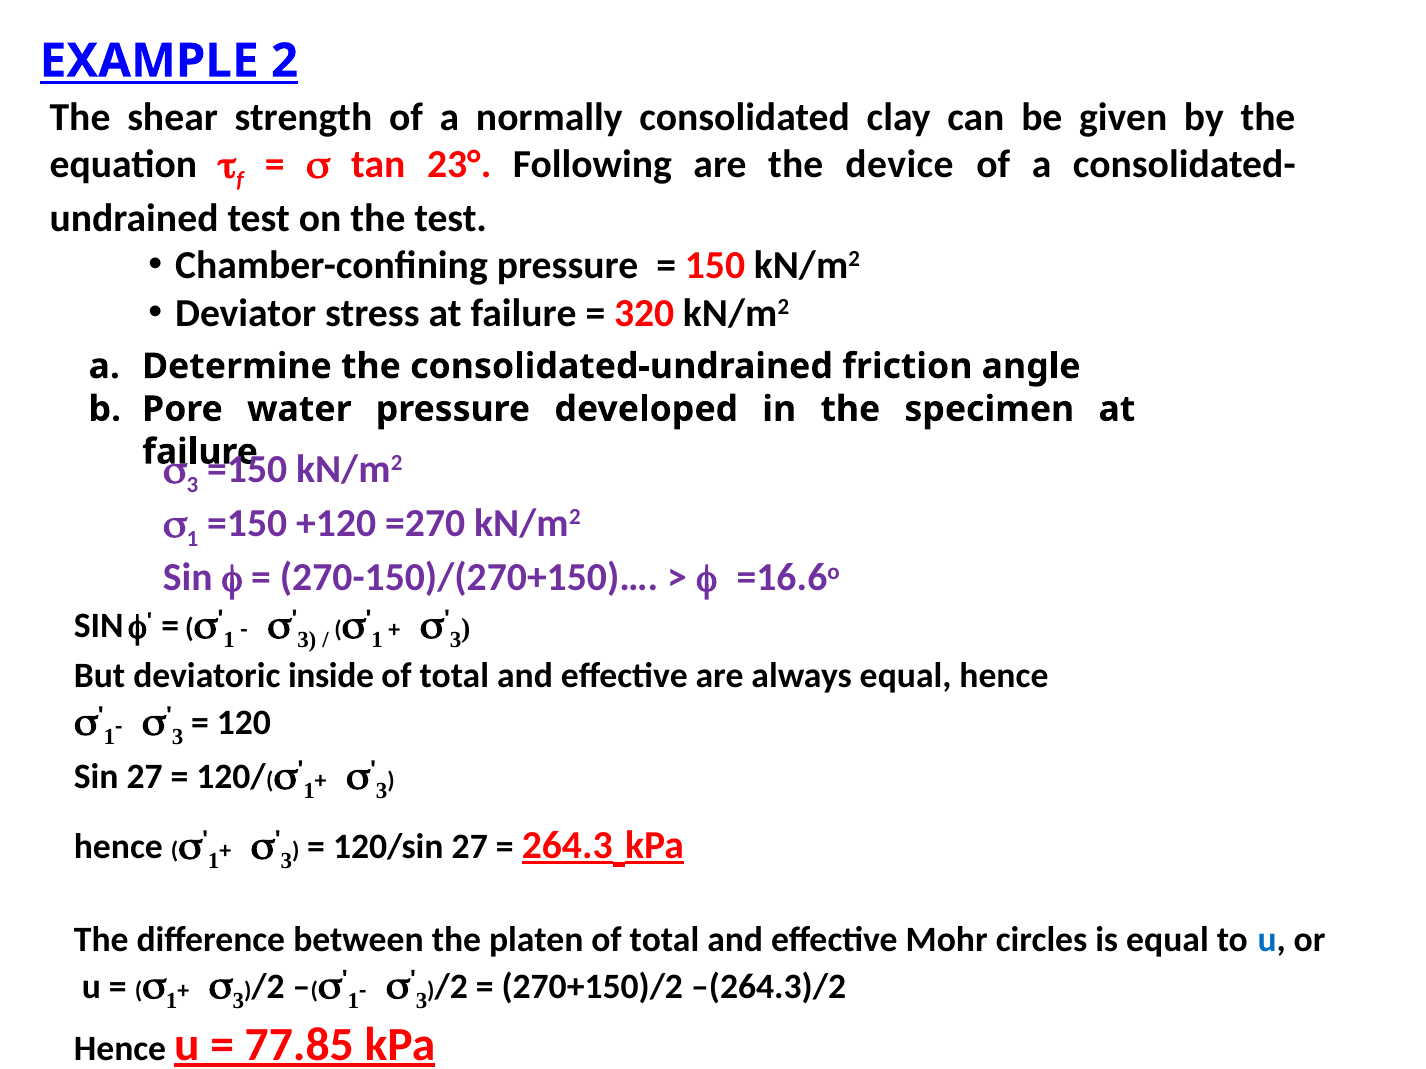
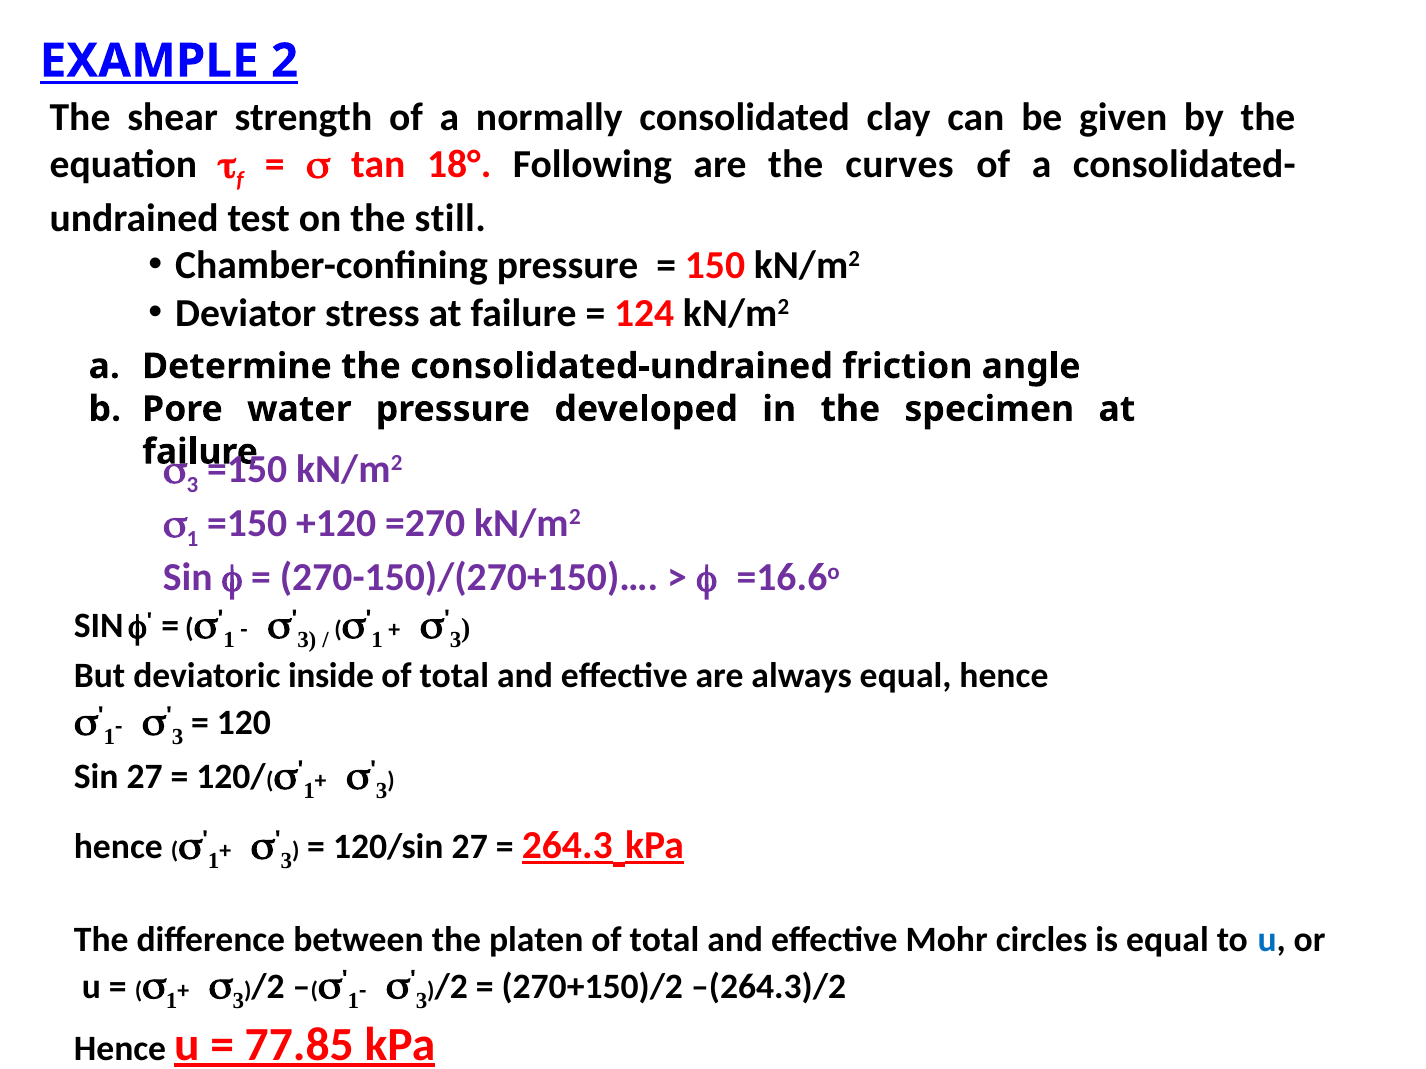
23°: 23° -> 18°
device: device -> curves
the test: test -> still
320: 320 -> 124
